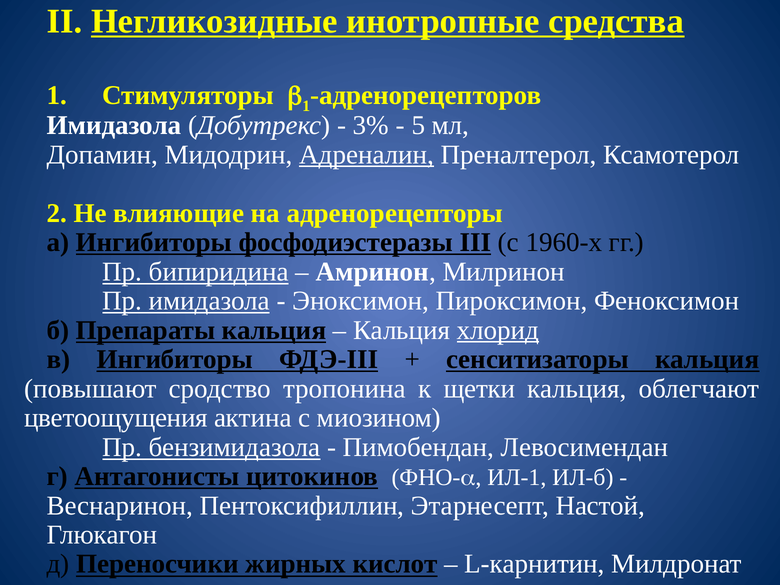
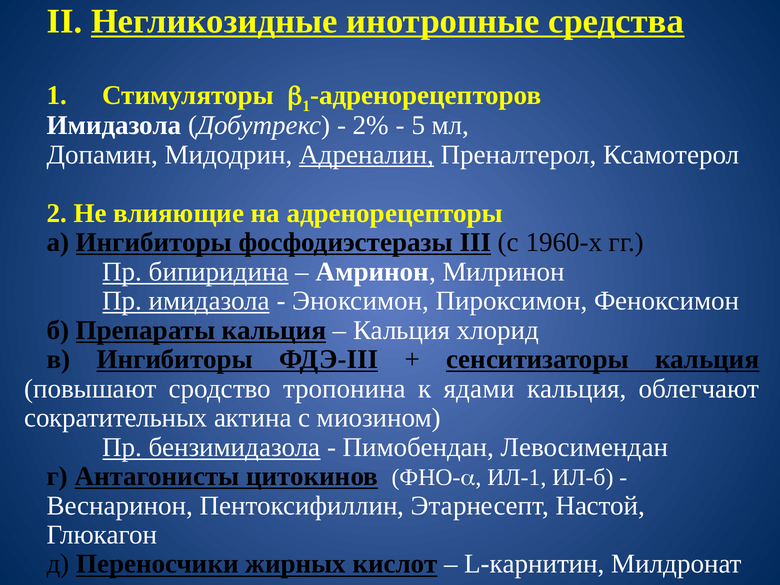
3%: 3% -> 2%
хлорид underline: present -> none
щетки: щетки -> ядами
цветоощущения: цветоощущения -> сократительных
